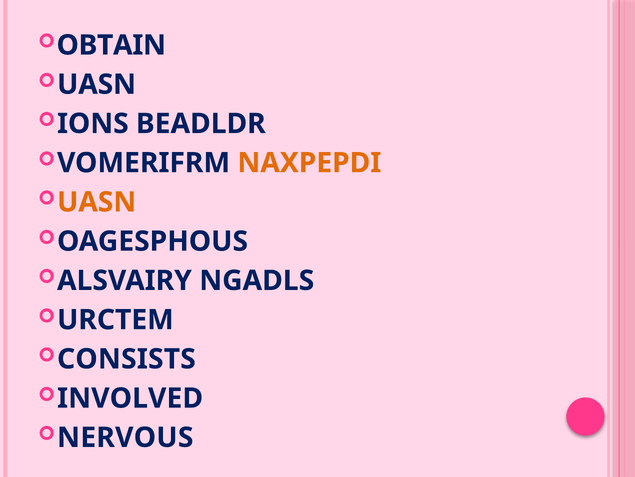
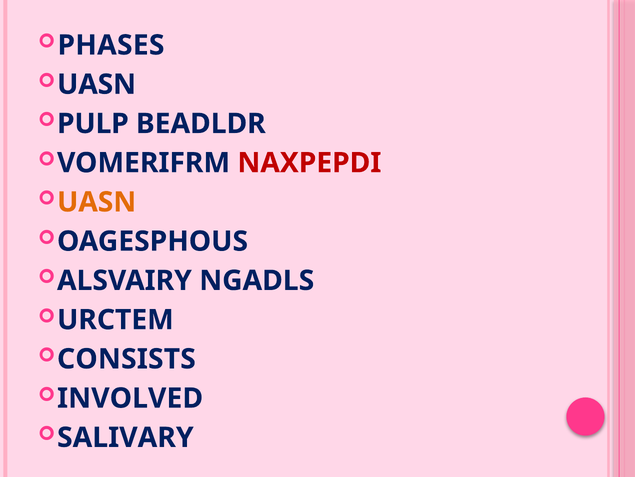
OBTAIN: OBTAIN -> PHASES
IONS: IONS -> PULP
NAXPEPDI colour: orange -> red
NERVOUS: NERVOUS -> SALIVARY
